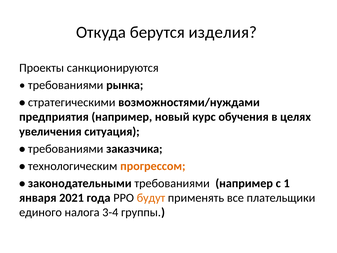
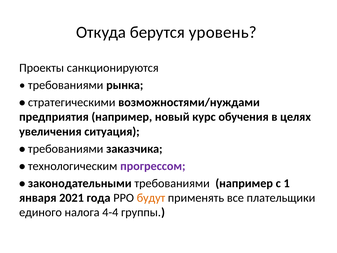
изделия: изделия -> уровень
прогрессом colour: orange -> purple
3-4: 3-4 -> 4-4
